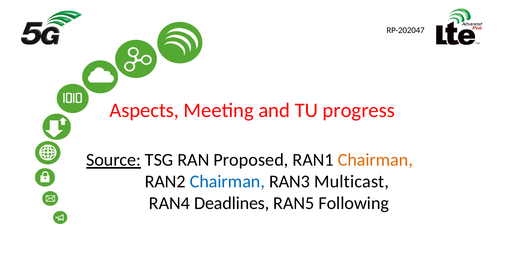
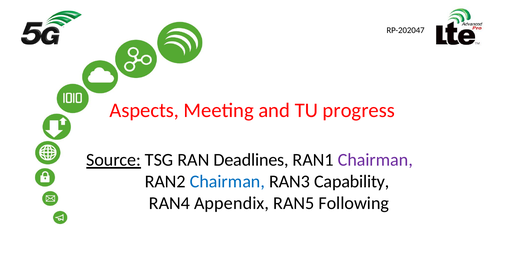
Proposed: Proposed -> Deadlines
Chairman at (375, 160) colour: orange -> purple
Multicast: Multicast -> Capability
Deadlines: Deadlines -> Appendix
